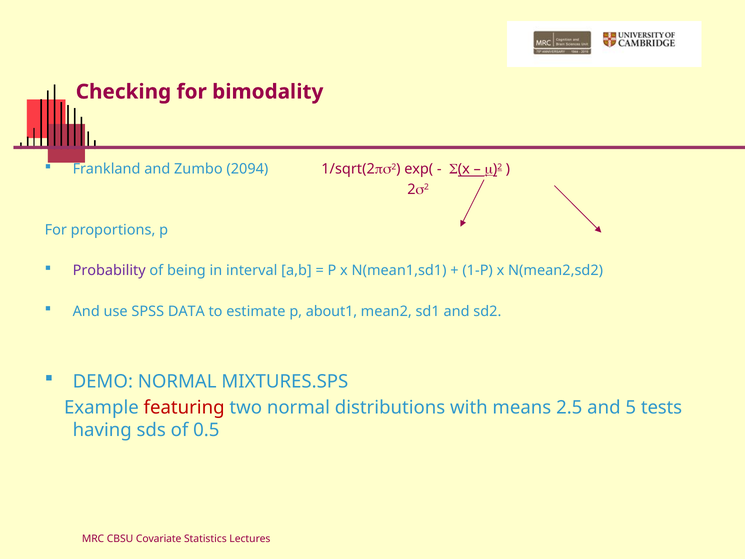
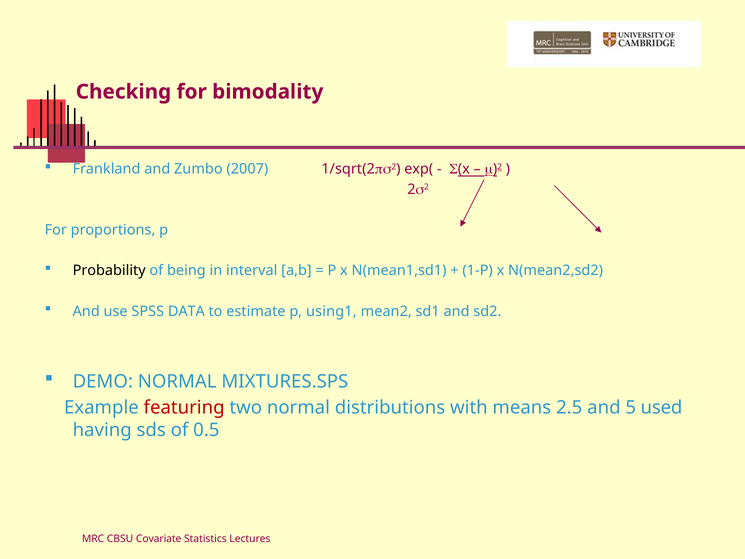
2094: 2094 -> 2007
Probability colour: purple -> black
about1: about1 -> using1
tests: tests -> used
